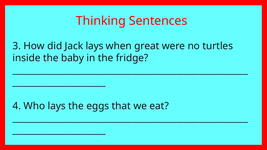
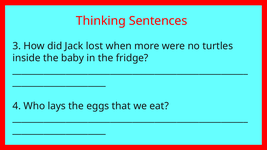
Jack lays: lays -> lost
great: great -> more
